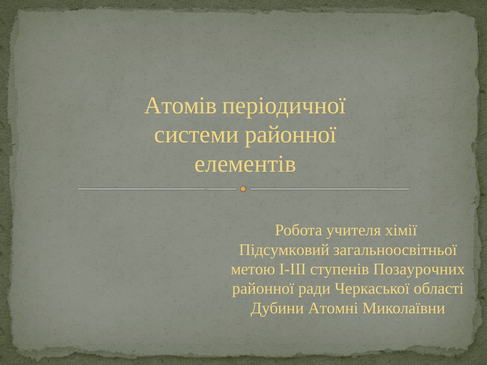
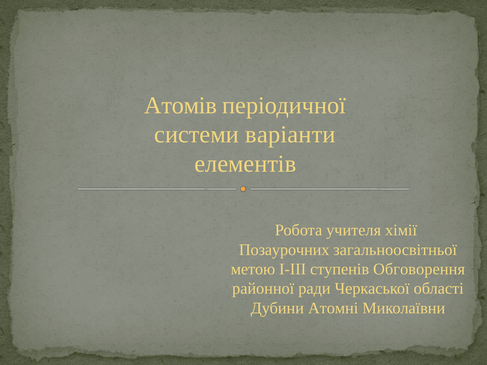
системи районної: районної -> варіанти
Підсумковий: Підсумковий -> Позаурочних
Позаурочних: Позаурочних -> Обговорення
